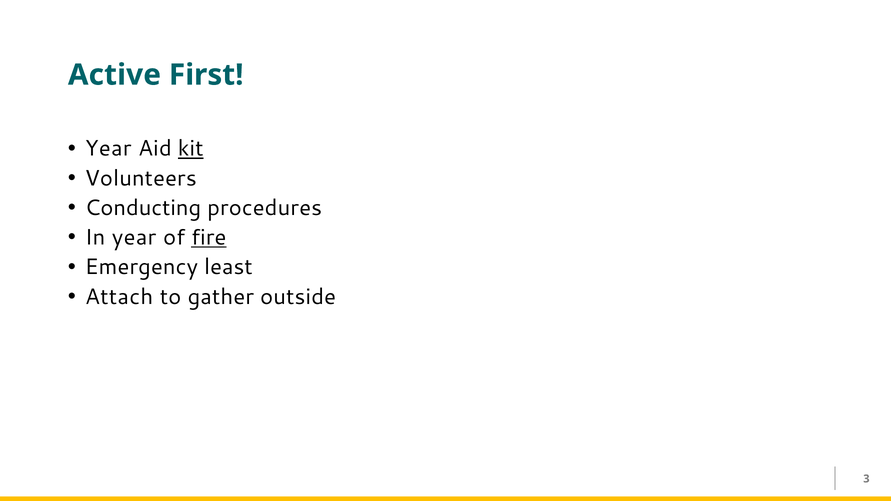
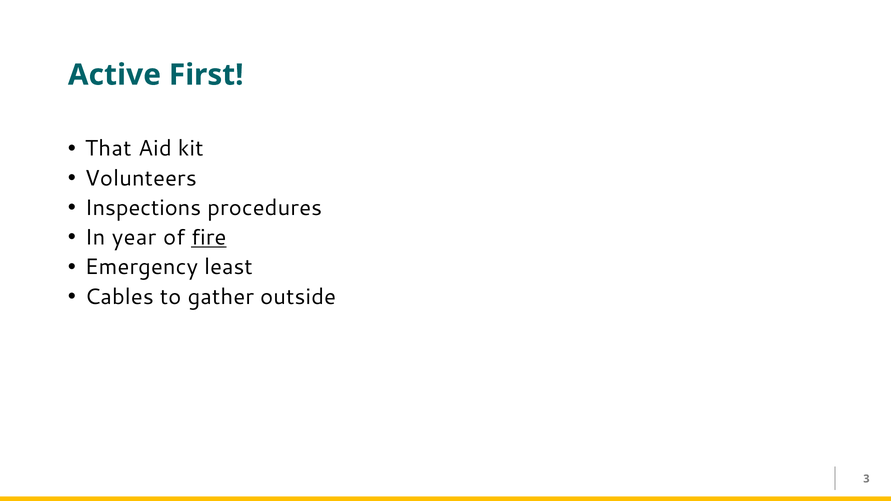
Year at (108, 149): Year -> That
kit underline: present -> none
Conducting: Conducting -> Inspections
Attach: Attach -> Cables
